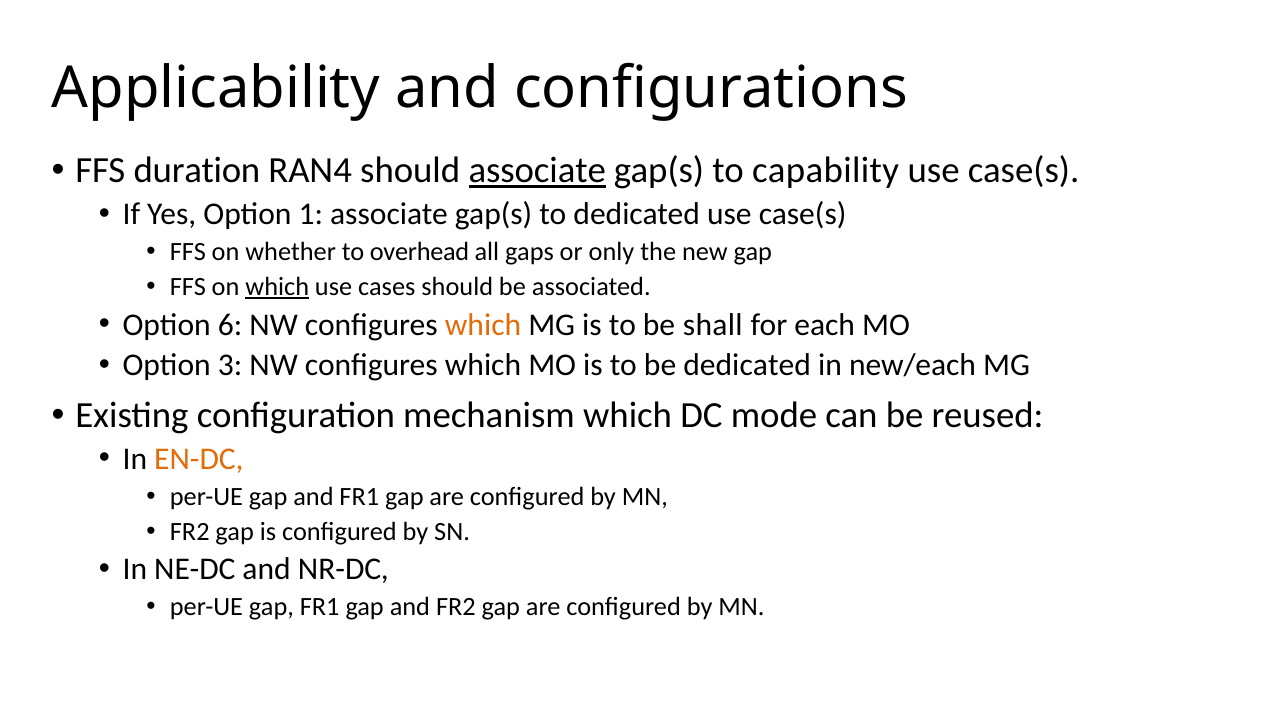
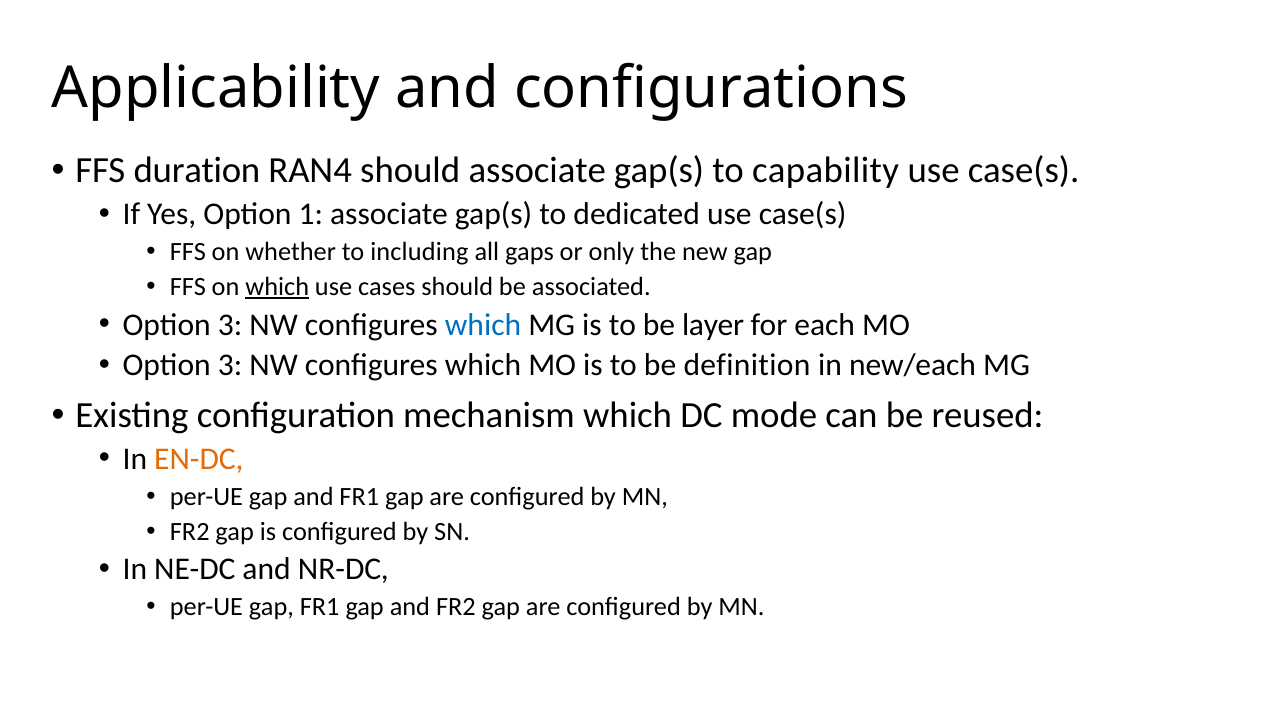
associate at (537, 171) underline: present -> none
overhead: overhead -> including
6 at (230, 325): 6 -> 3
which at (483, 325) colour: orange -> blue
shall: shall -> layer
be dedicated: dedicated -> definition
